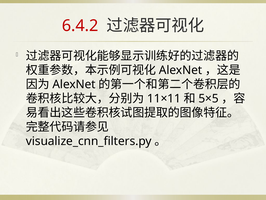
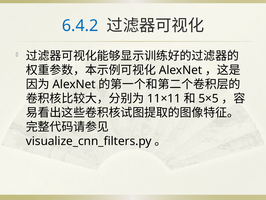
6.4.2 colour: red -> blue
